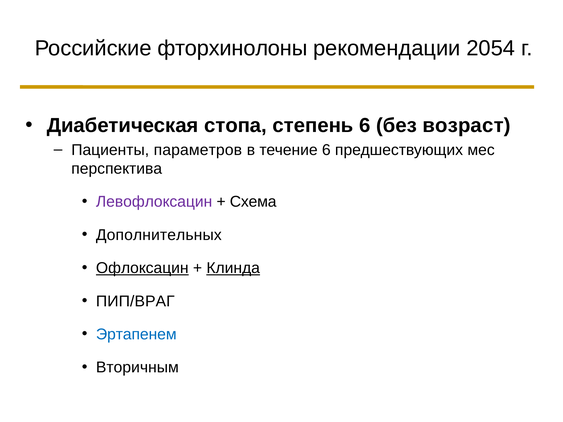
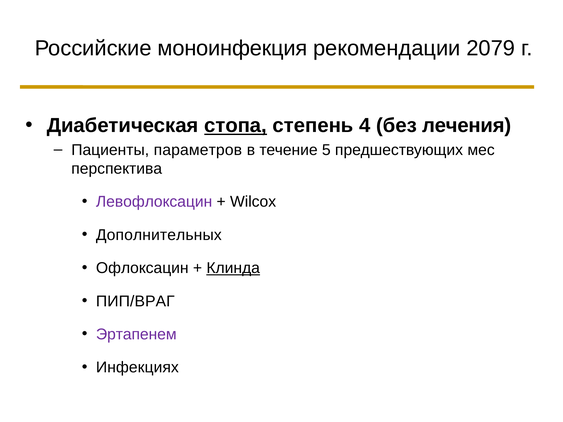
фторхинолоны: фторхинолоны -> моноинфекция
2054: 2054 -> 2079
стопа underline: none -> present
степень 6: 6 -> 4
возраст: возраст -> лечения
течение 6: 6 -> 5
Схема: Схема -> Wilcox
Офлоксацин underline: present -> none
Эртапенем colour: blue -> purple
Вторичным: Вторичным -> Инфекциях
